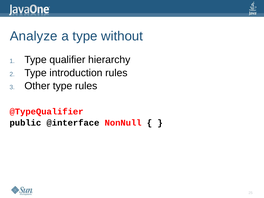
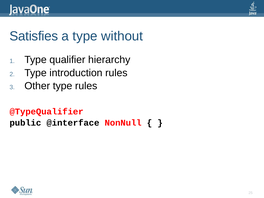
Analyze: Analyze -> Satisfies
